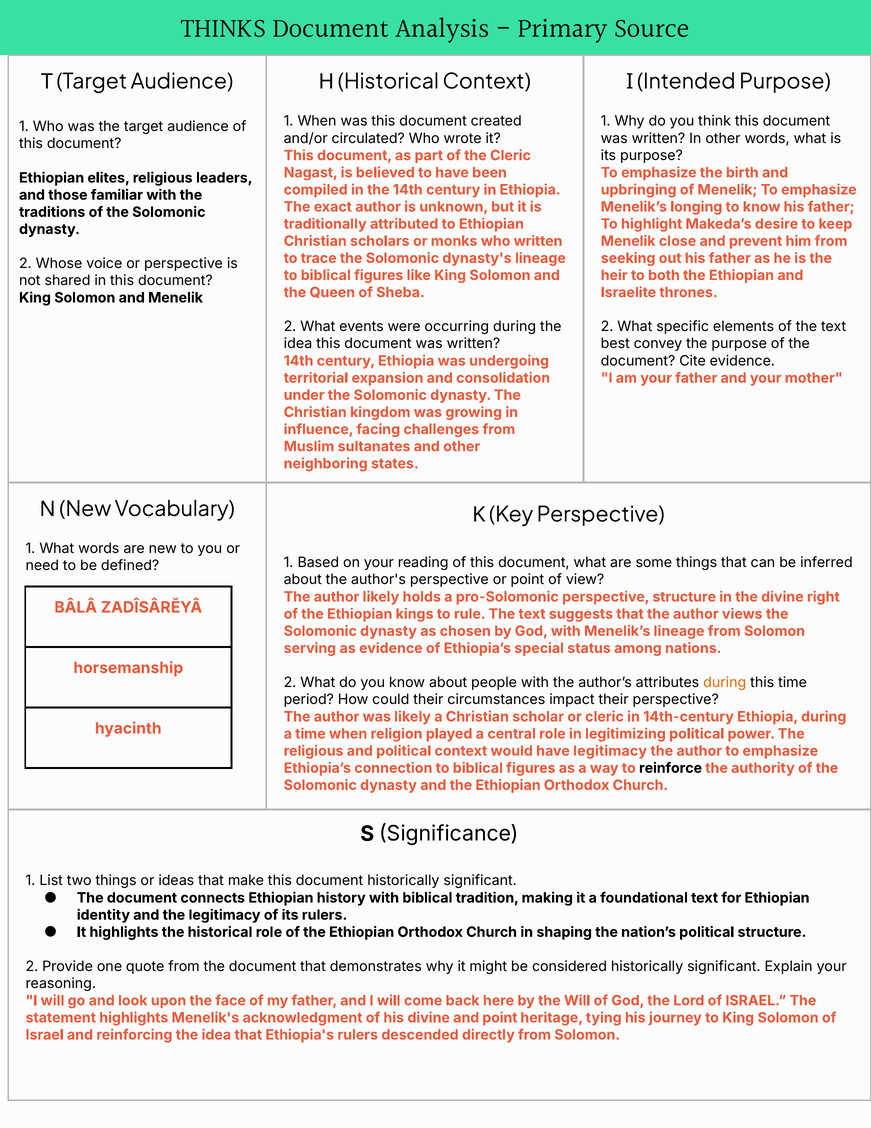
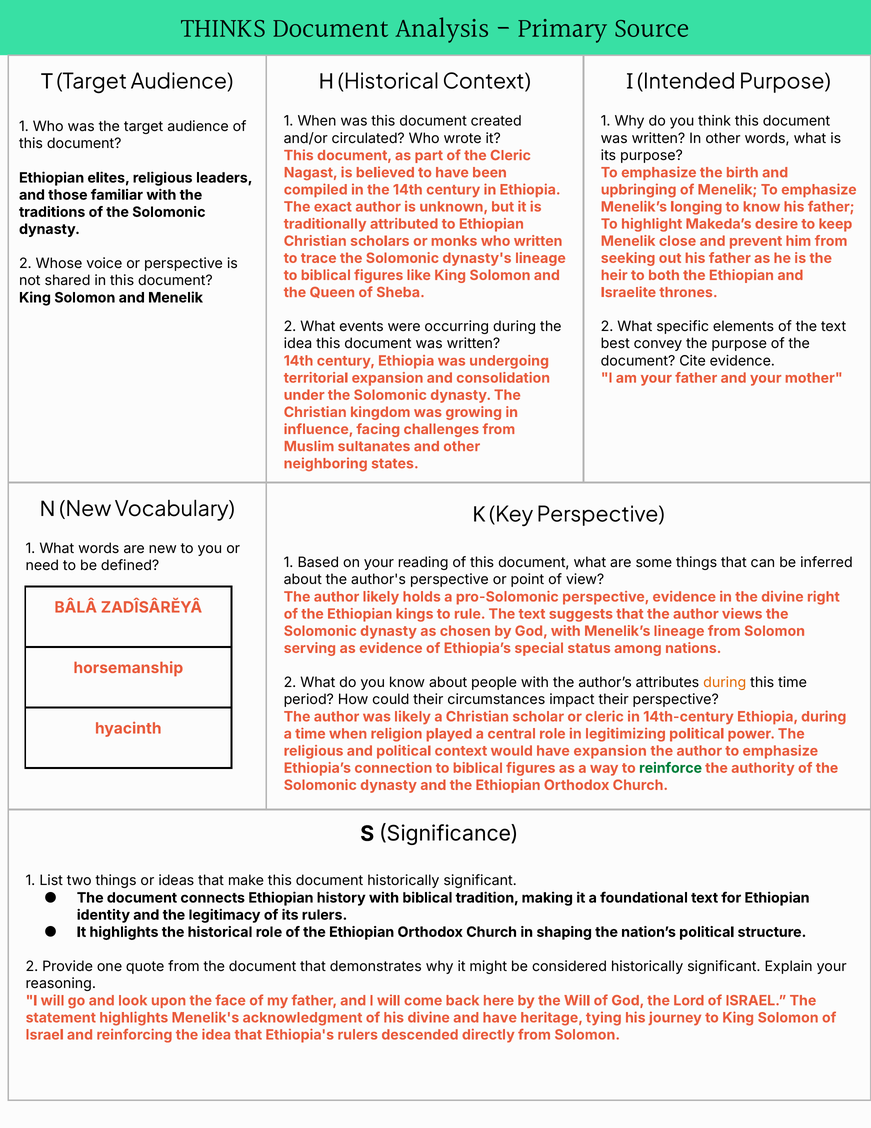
perspective structure: structure -> evidence
have legitimacy: legitimacy -> expansion
reinforce colour: black -> green
and point: point -> have
